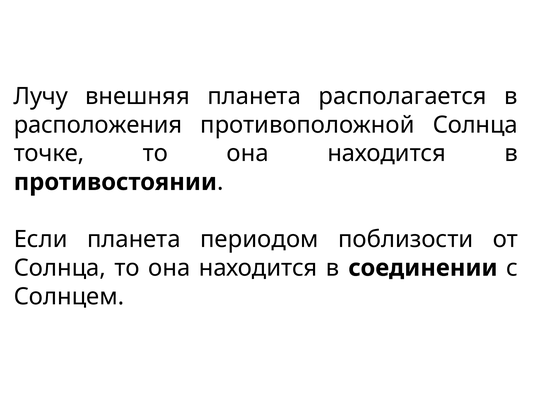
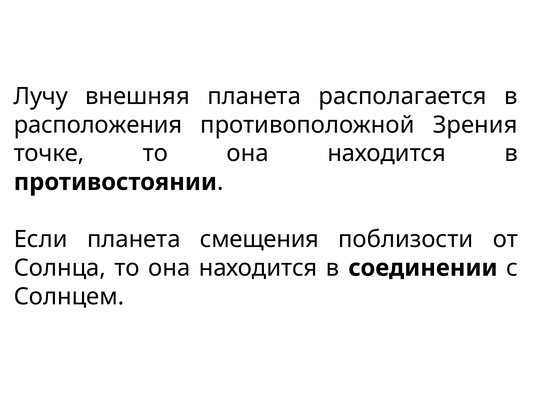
противоположной Солнца: Солнца -> Зрения
периодом: периодом -> смещения
